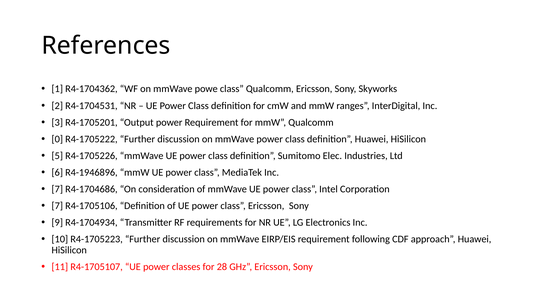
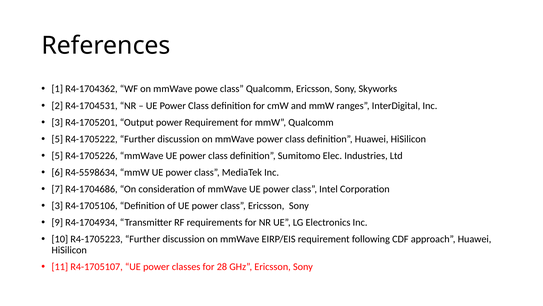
0 at (57, 139): 0 -> 5
R4-1946896: R4-1946896 -> R4-5598634
7 at (57, 205): 7 -> 3
